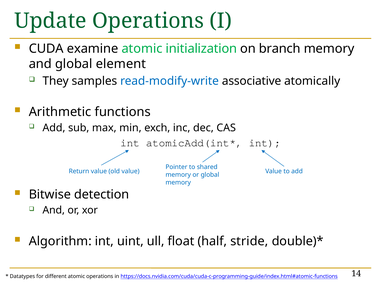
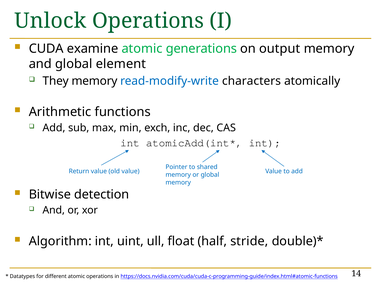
Update: Update -> Unlock
initialization: initialization -> generations
branch: branch -> output
They samples: samples -> memory
associative: associative -> characters
